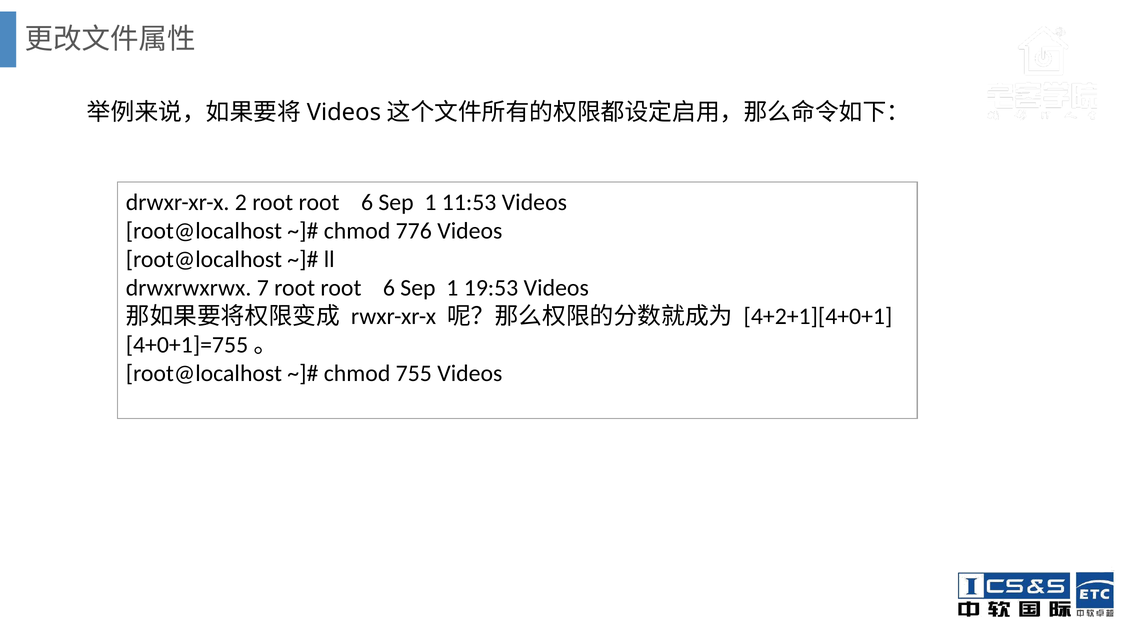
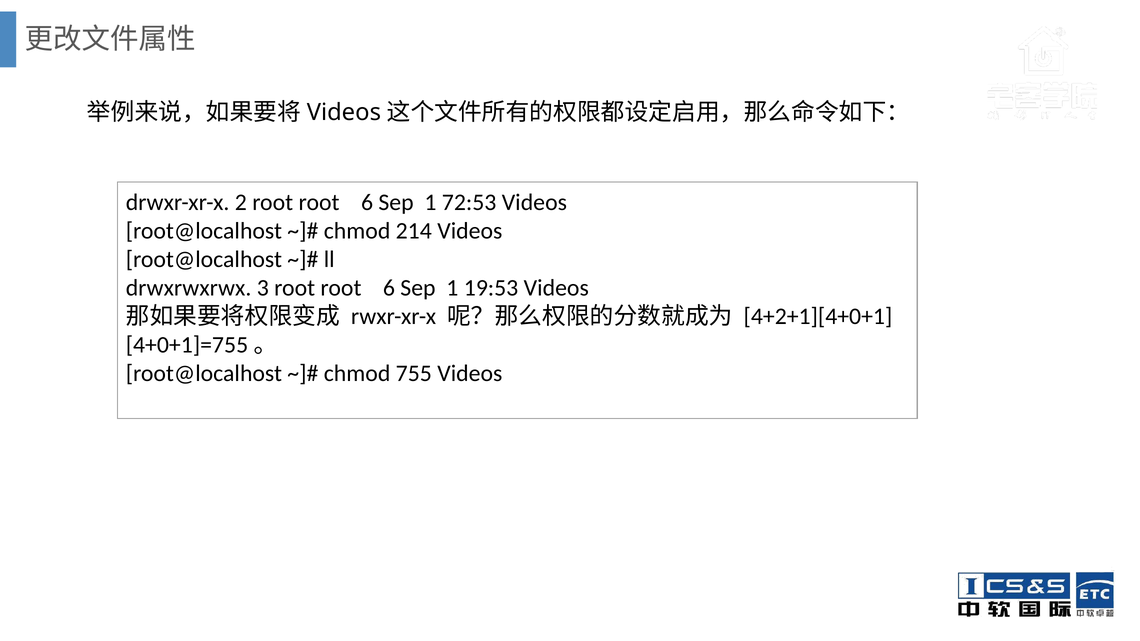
11:53: 11:53 -> 72:53
776: 776 -> 214
7: 7 -> 3
